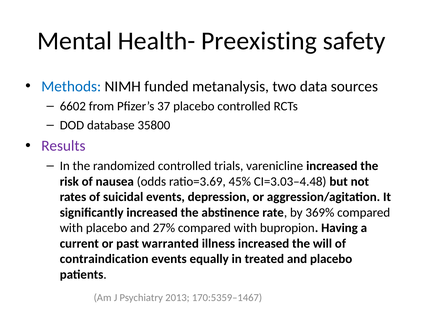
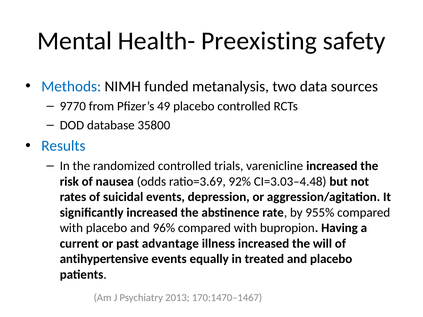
6602: 6602 -> 9770
37: 37 -> 49
Results colour: purple -> blue
45%: 45% -> 92%
369%: 369% -> 955%
27%: 27% -> 96%
warranted: warranted -> advantage
contraindication: contraindication -> antihypertensive
170:5359–1467: 170:5359–1467 -> 170:1470–1467
